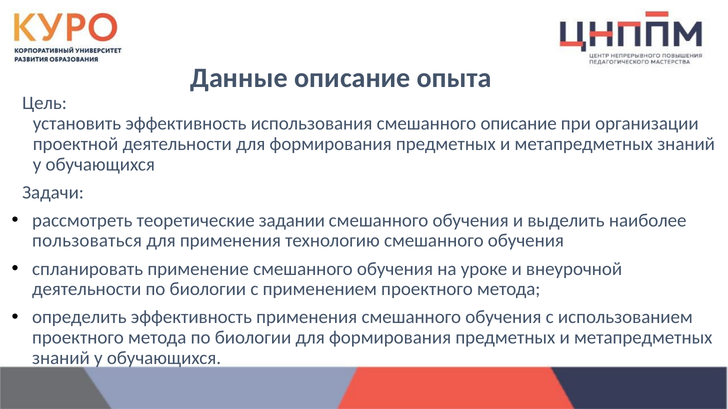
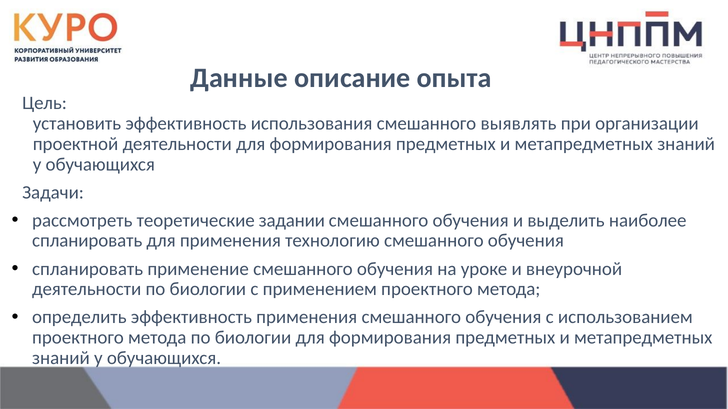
смешанного описание: описание -> выявлять
пользоваться at (87, 241): пользоваться -> спланировать
